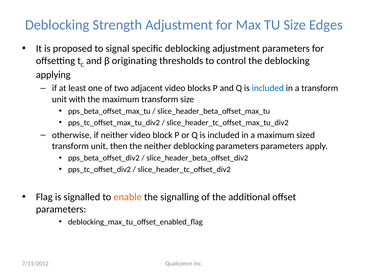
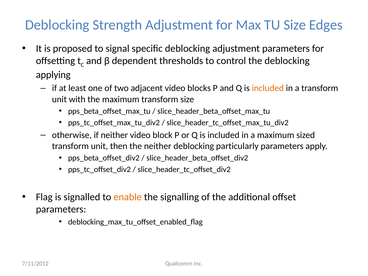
originating: originating -> dependent
included at (268, 88) colour: blue -> orange
deblocking parameters: parameters -> particularly
